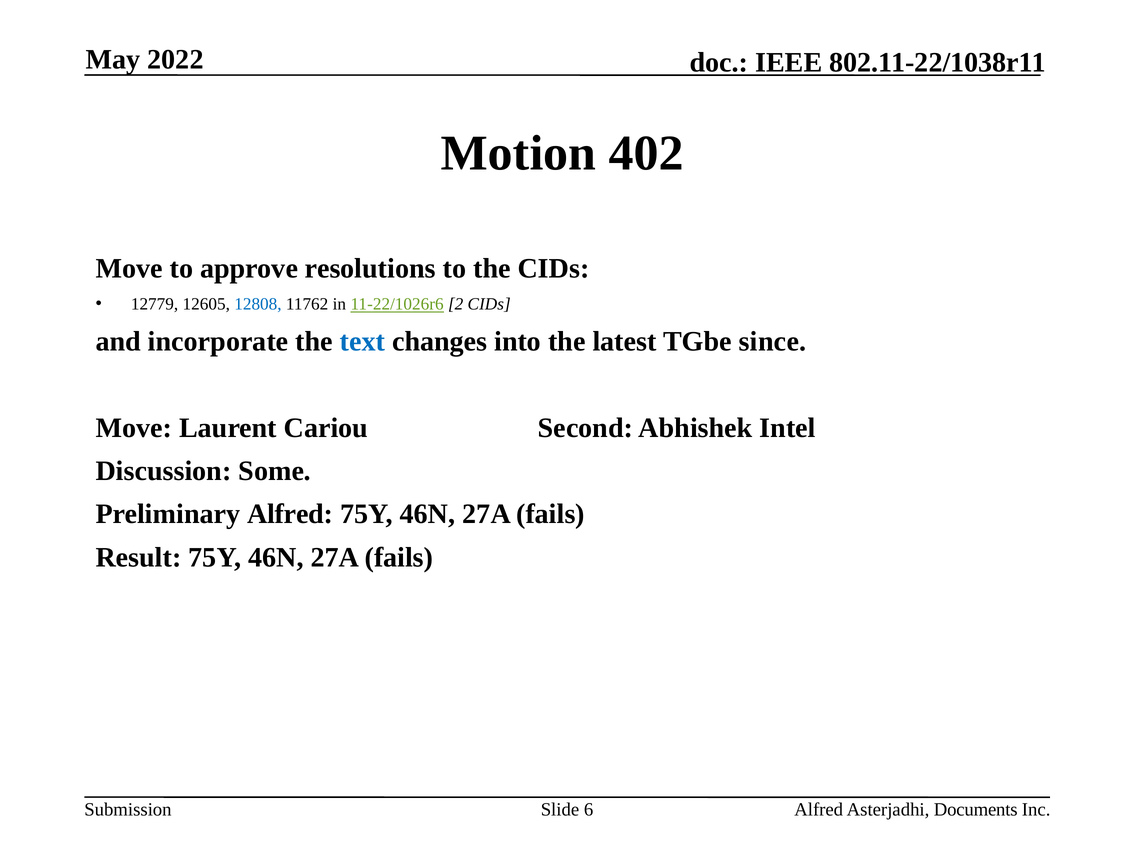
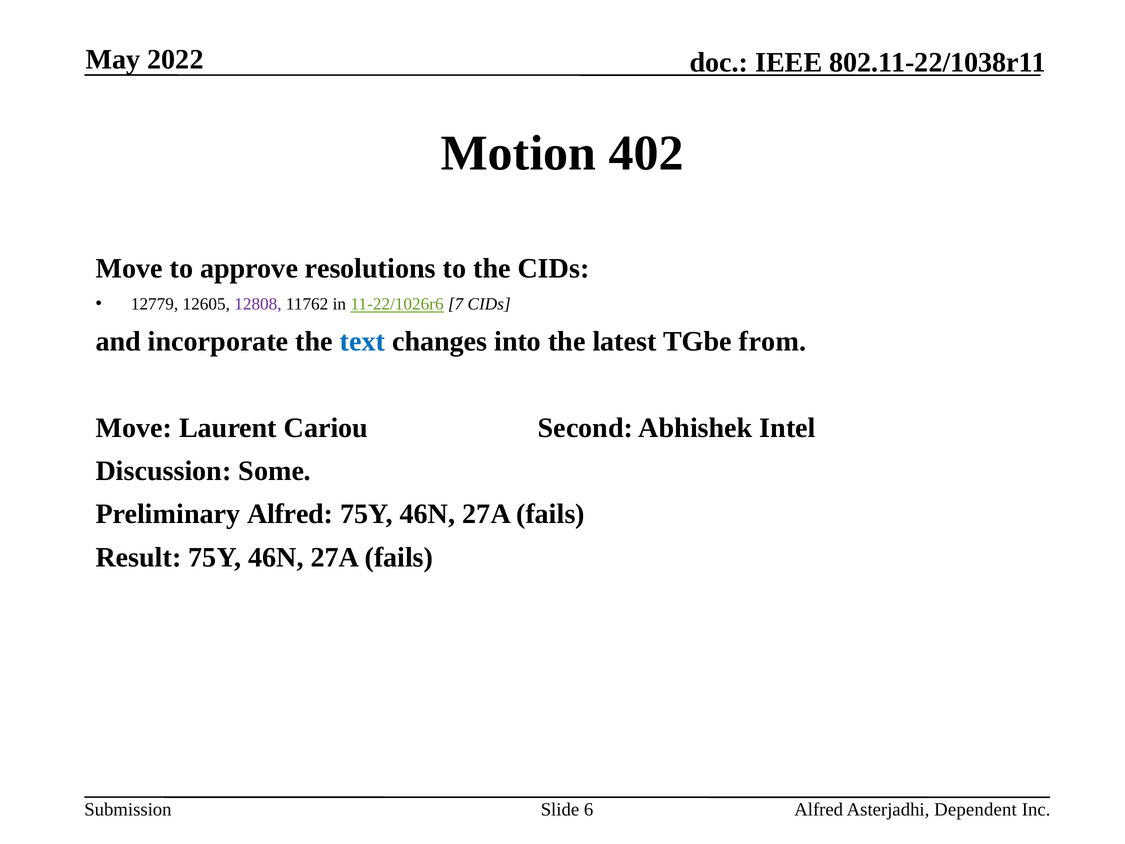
12808 colour: blue -> purple
2: 2 -> 7
since: since -> from
Documents: Documents -> Dependent
